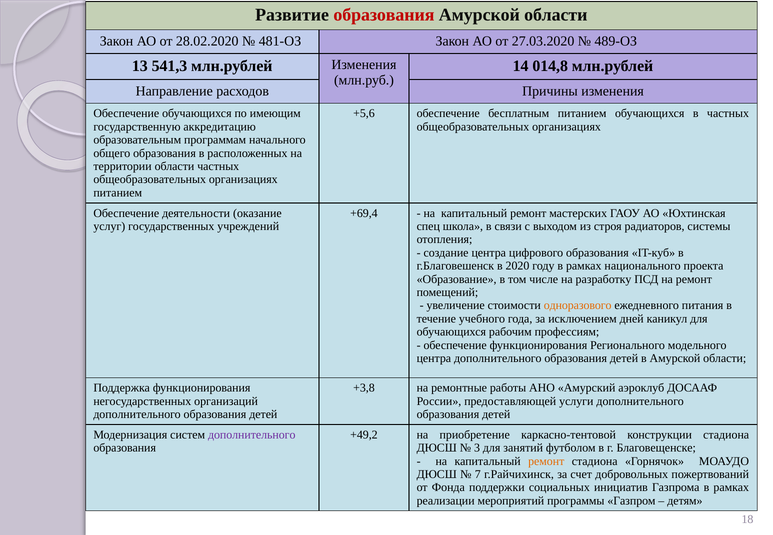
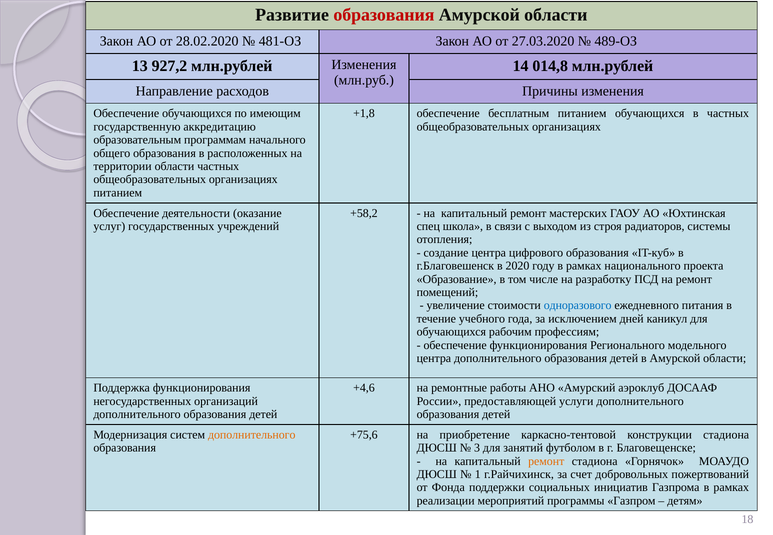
541,3: 541,3 -> 927,2
+5,6: +5,6 -> +1,8
+69,4: +69,4 -> +58,2
одноразового colour: orange -> blue
+3,8: +3,8 -> +4,6
дополнительного at (252, 435) colour: purple -> orange
+49,2: +49,2 -> +75,6
7: 7 -> 1
